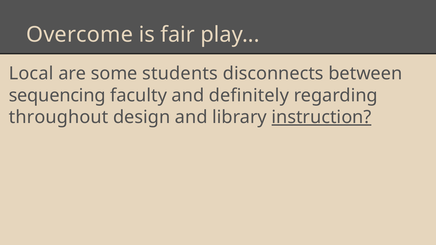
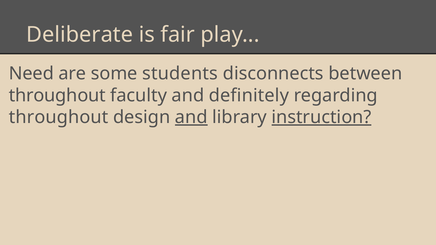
Overcome: Overcome -> Deliberate
Local: Local -> Need
sequencing at (57, 96): sequencing -> throughout
and at (191, 117) underline: none -> present
